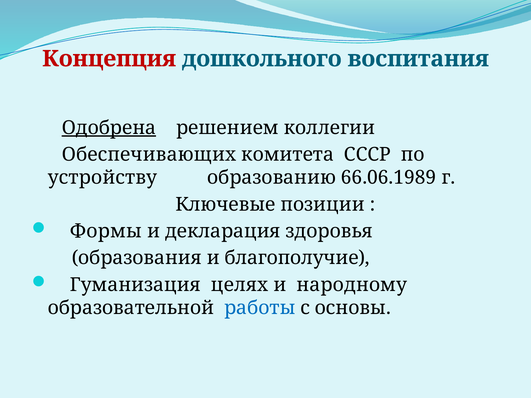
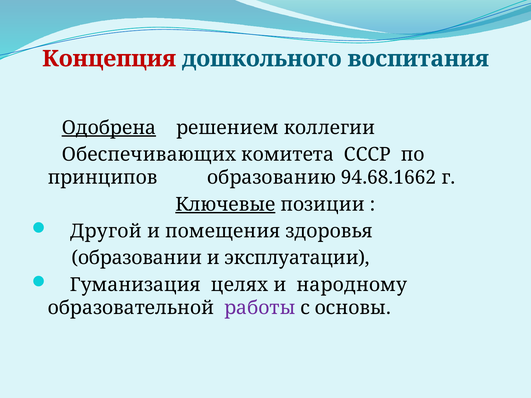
устройству: устройству -> принципов
66.06.1989: 66.06.1989 -> 94.68.1662
Ключевые underline: none -> present
Формы: Формы -> Другой
декларация: декларация -> помещения
образования: образования -> образовании
благополучие: благополучие -> эксплуатации
работы colour: blue -> purple
